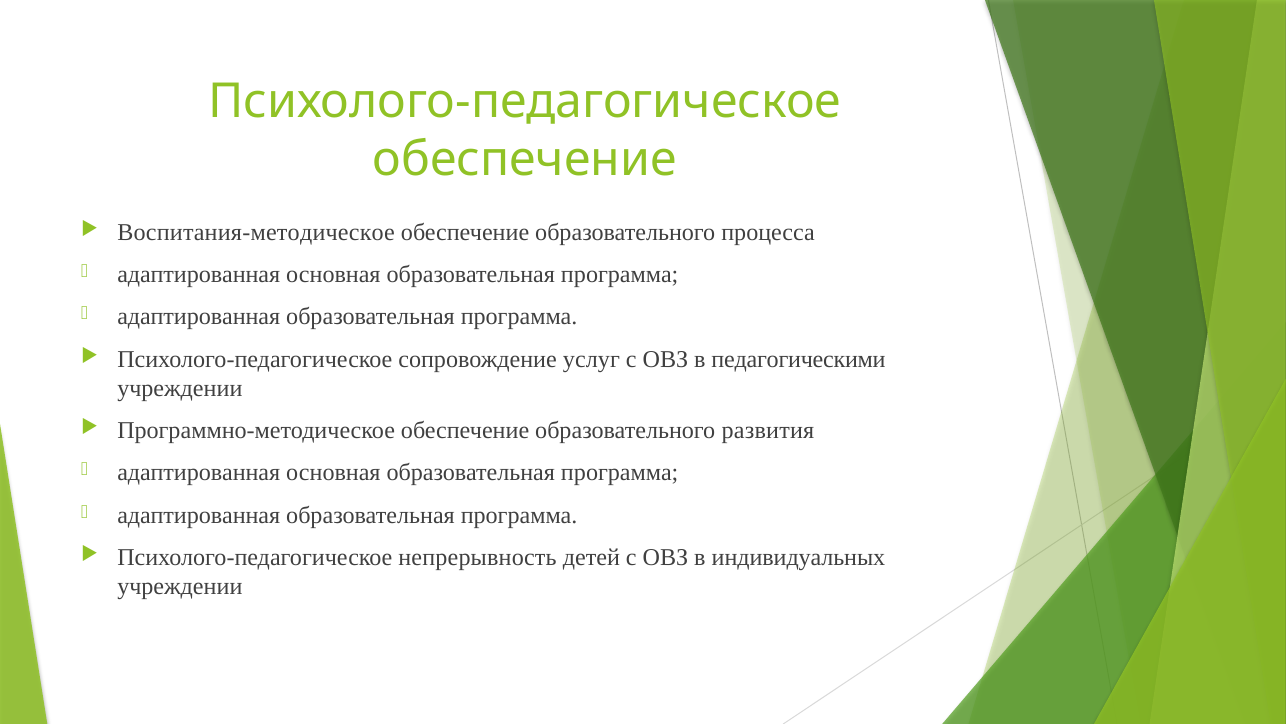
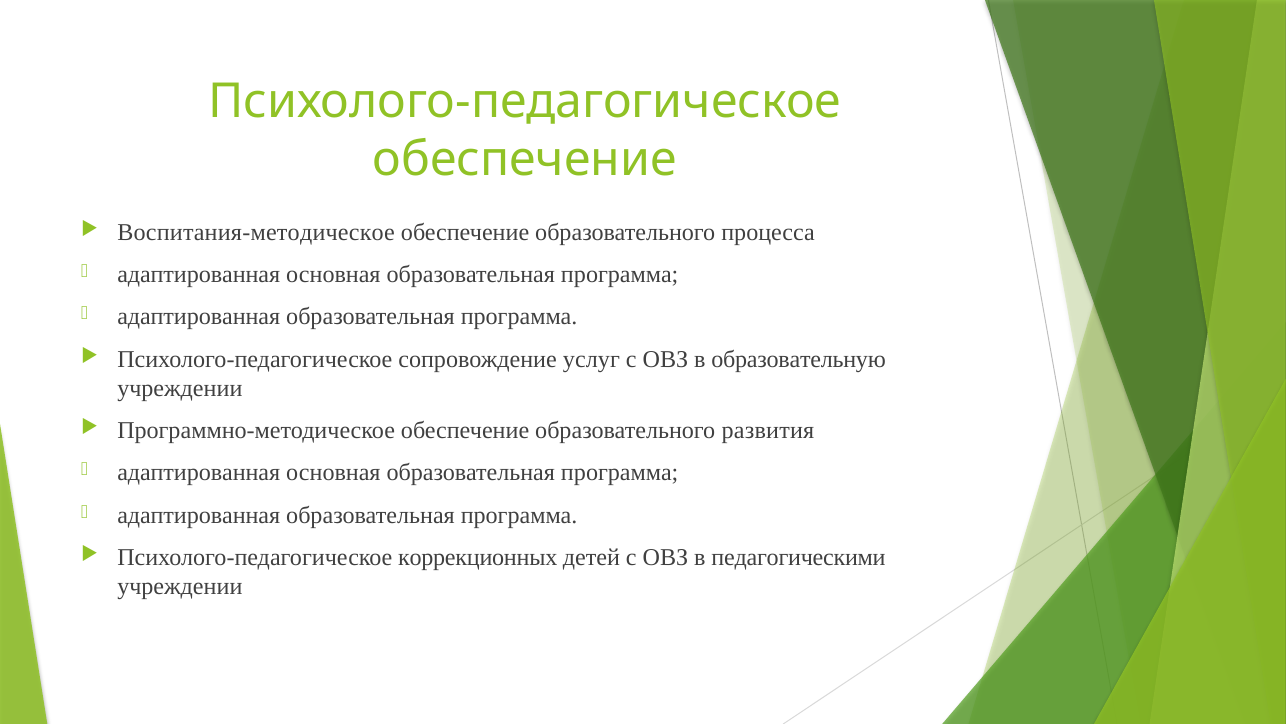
педагогическими: педагогическими -> образовательную
непрерывность: непрерывность -> коррекционных
индивидуальных: индивидуальных -> педагогическими
